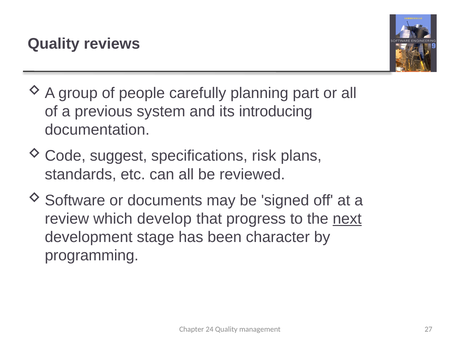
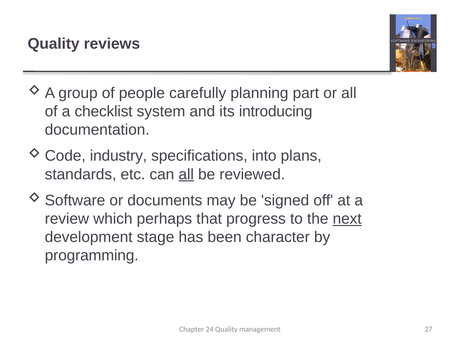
previous: previous -> checklist
suggest: suggest -> industry
risk: risk -> into
all at (186, 174) underline: none -> present
develop: develop -> perhaps
